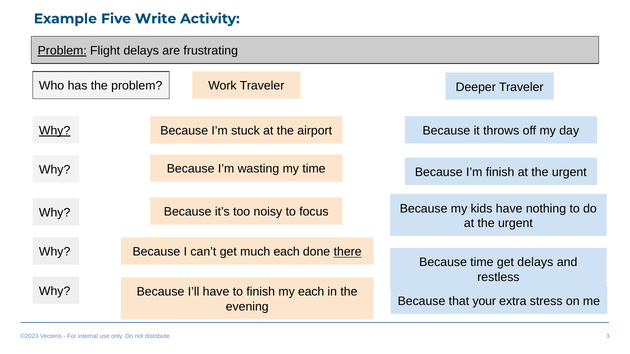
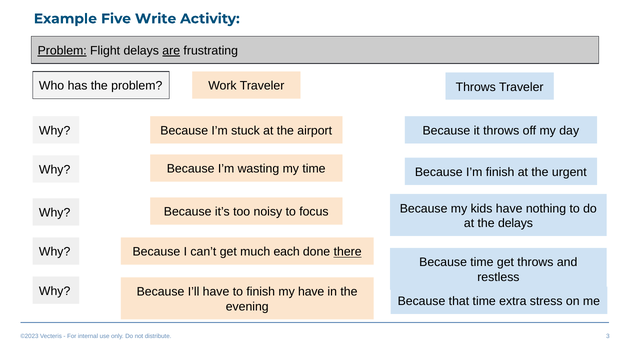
are underline: none -> present
Traveler Deeper: Deeper -> Throws
Why at (55, 131) underline: present -> none
urgent at (515, 223): urgent -> delays
get delays: delays -> throws
my each: each -> have
that your: your -> time
